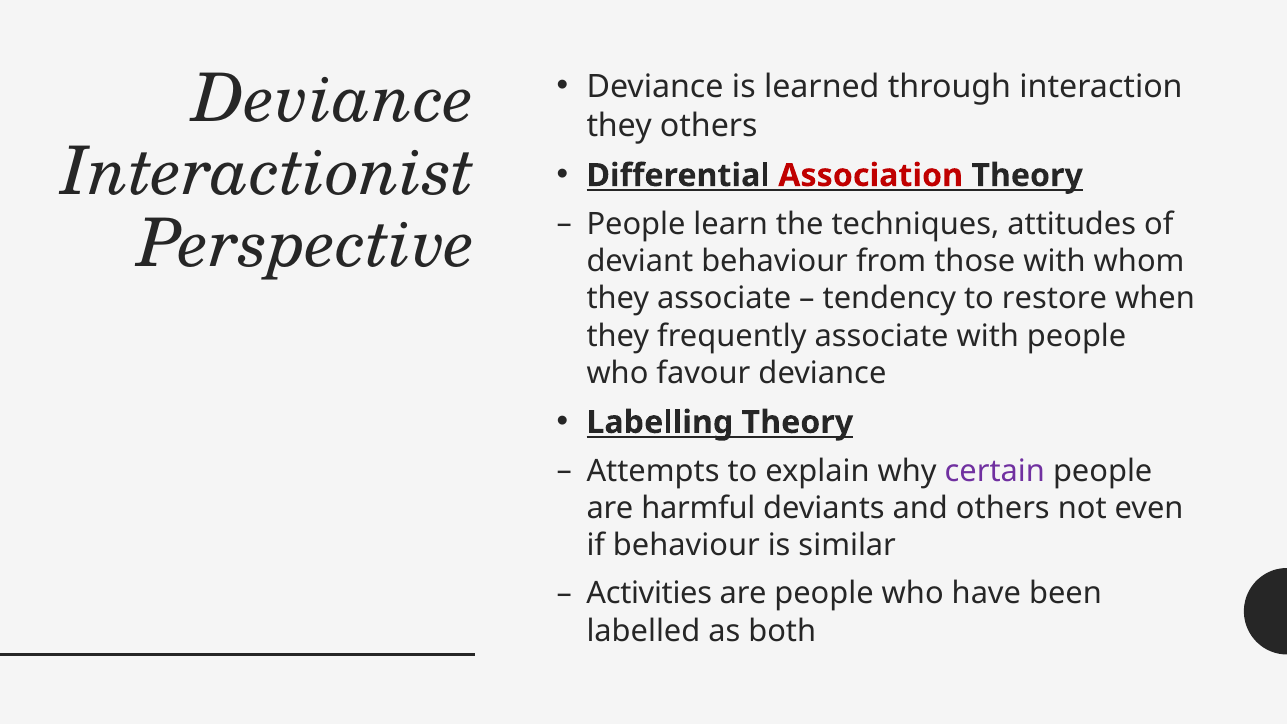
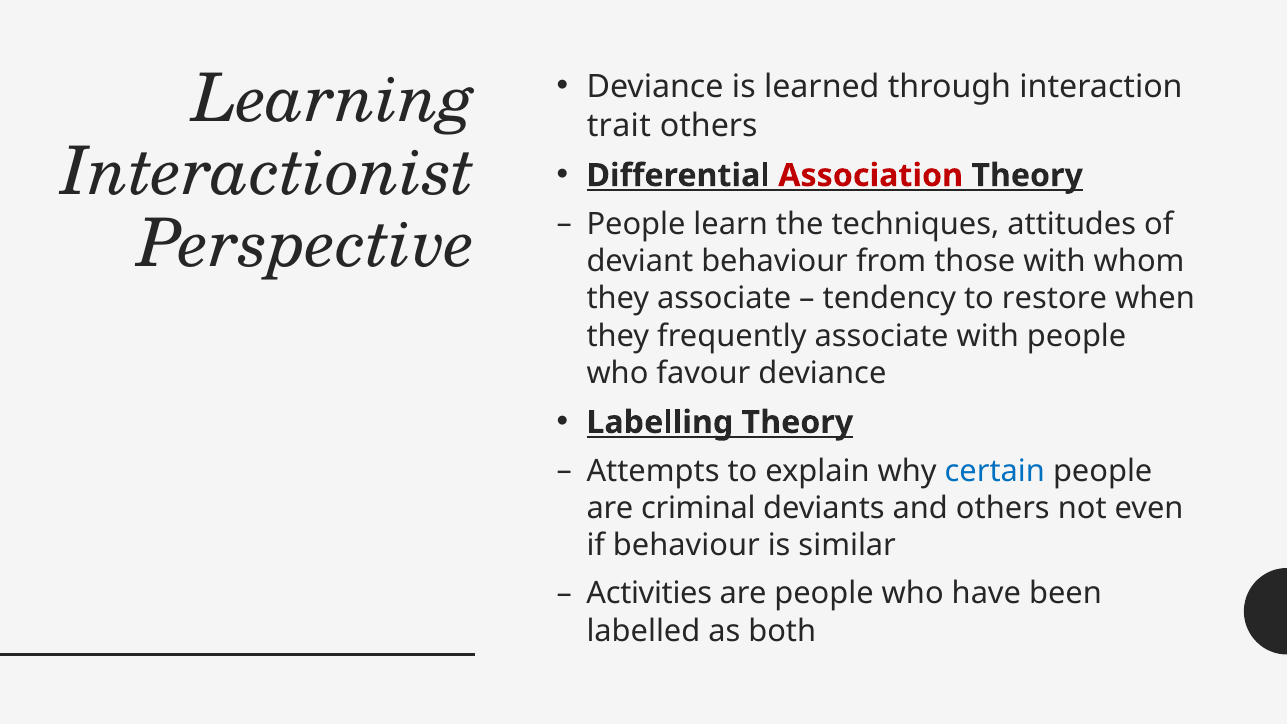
Deviance at (333, 100): Deviance -> Learning
they at (619, 126): they -> trait
certain colour: purple -> blue
harmful: harmful -> criminal
